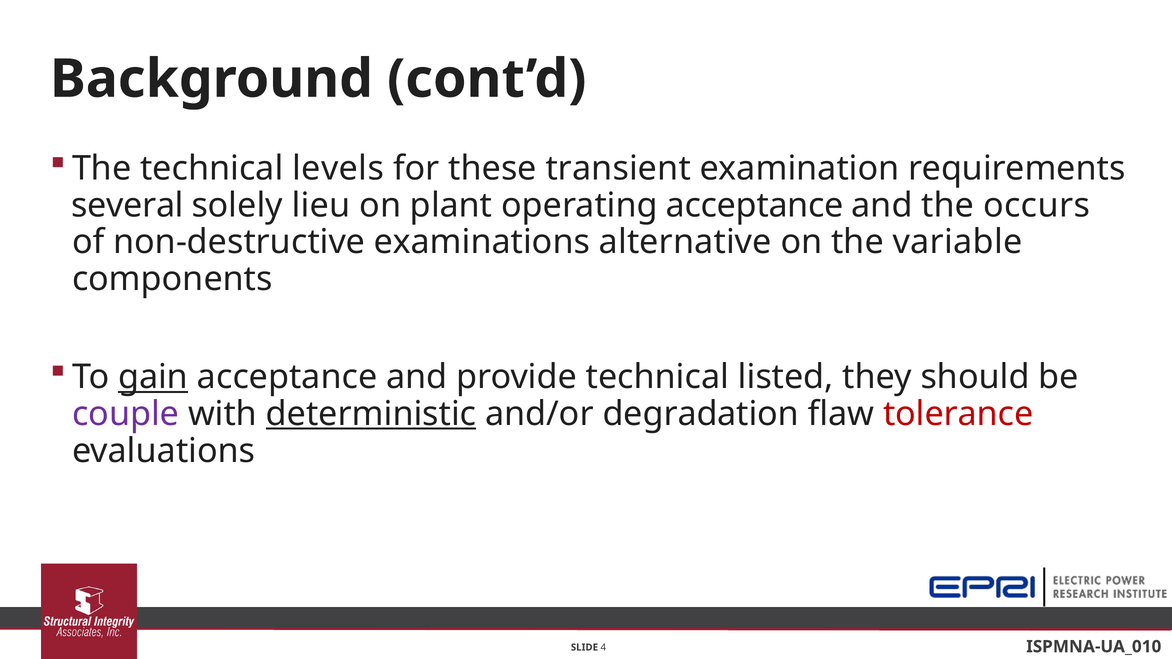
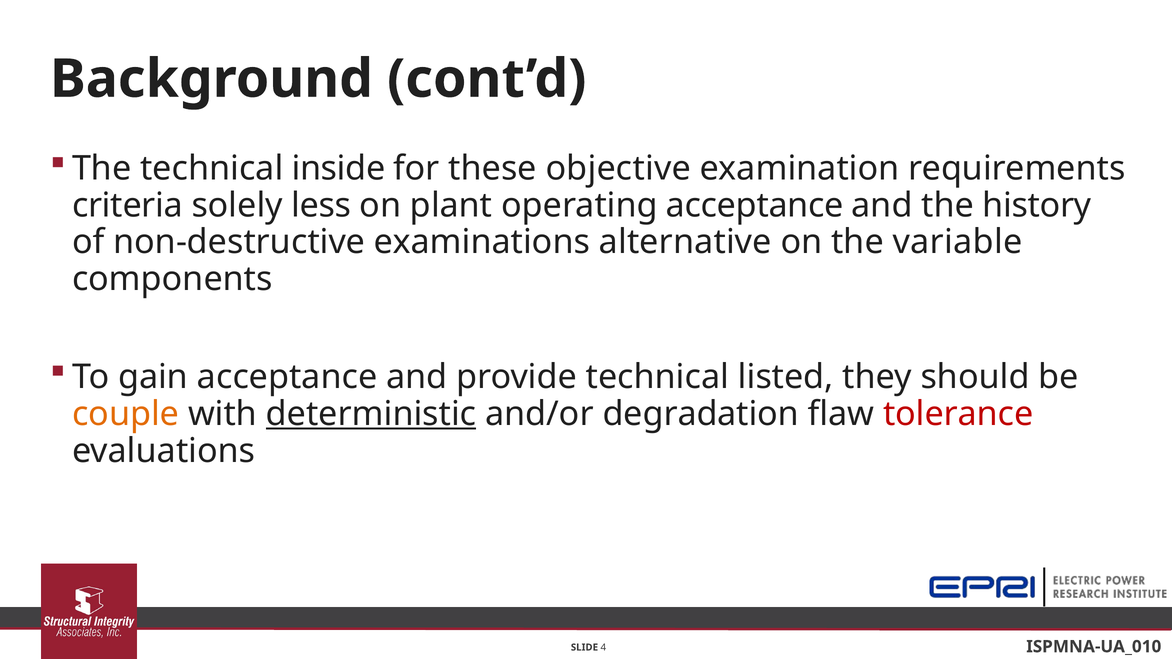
levels: levels -> inside
transient: transient -> objective
several: several -> criteria
lieu: lieu -> less
occurs: occurs -> history
gain underline: present -> none
couple colour: purple -> orange
